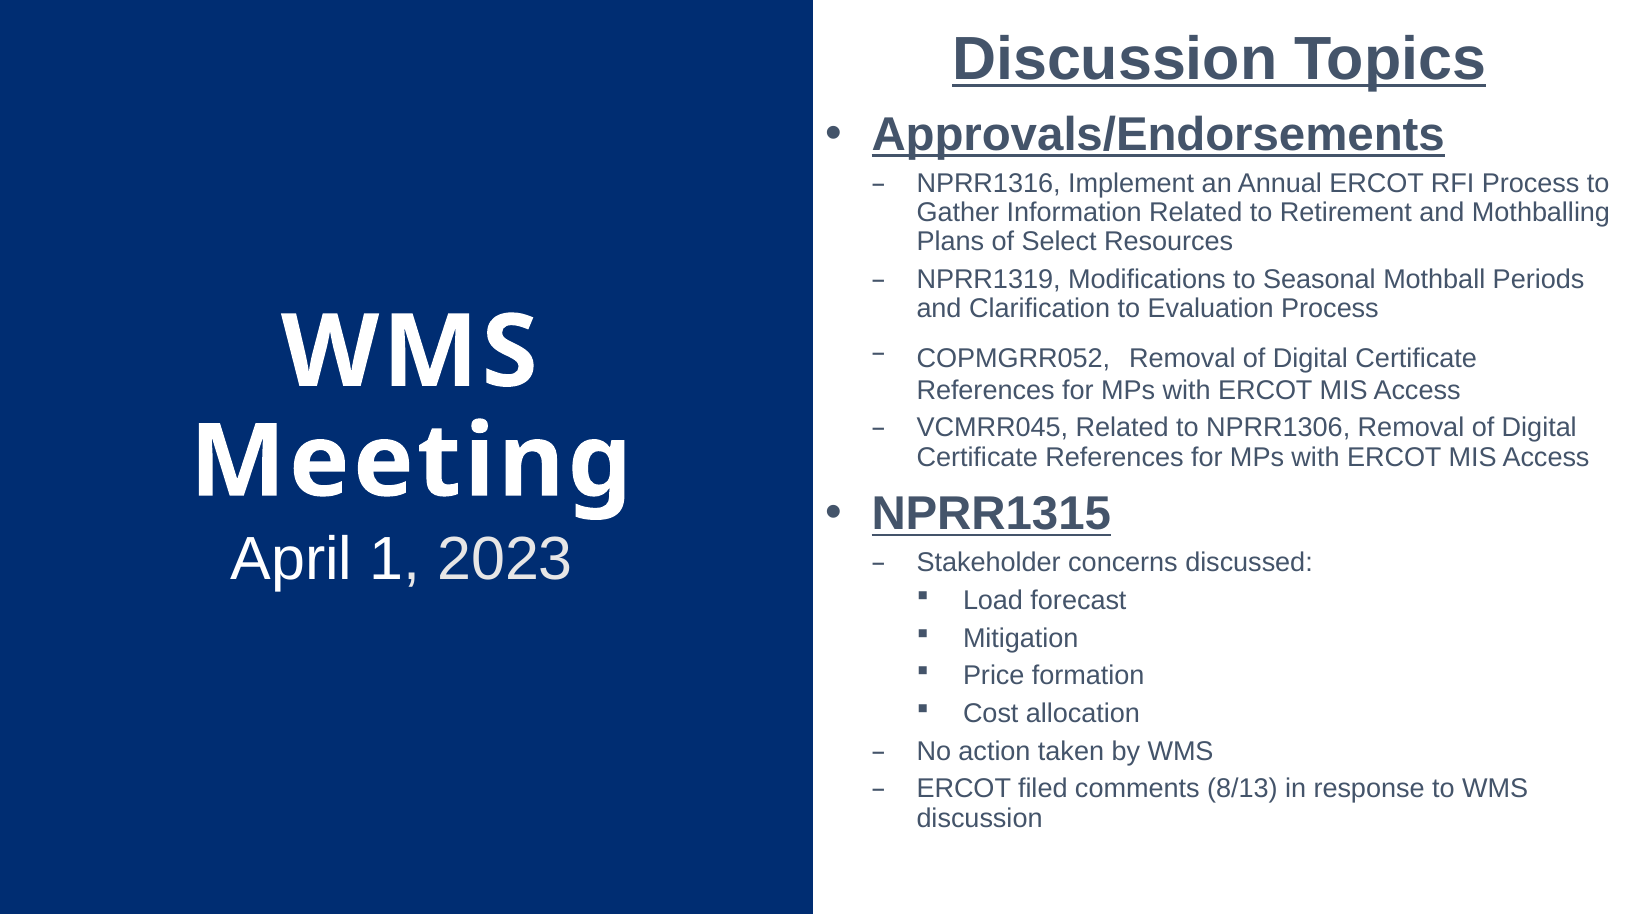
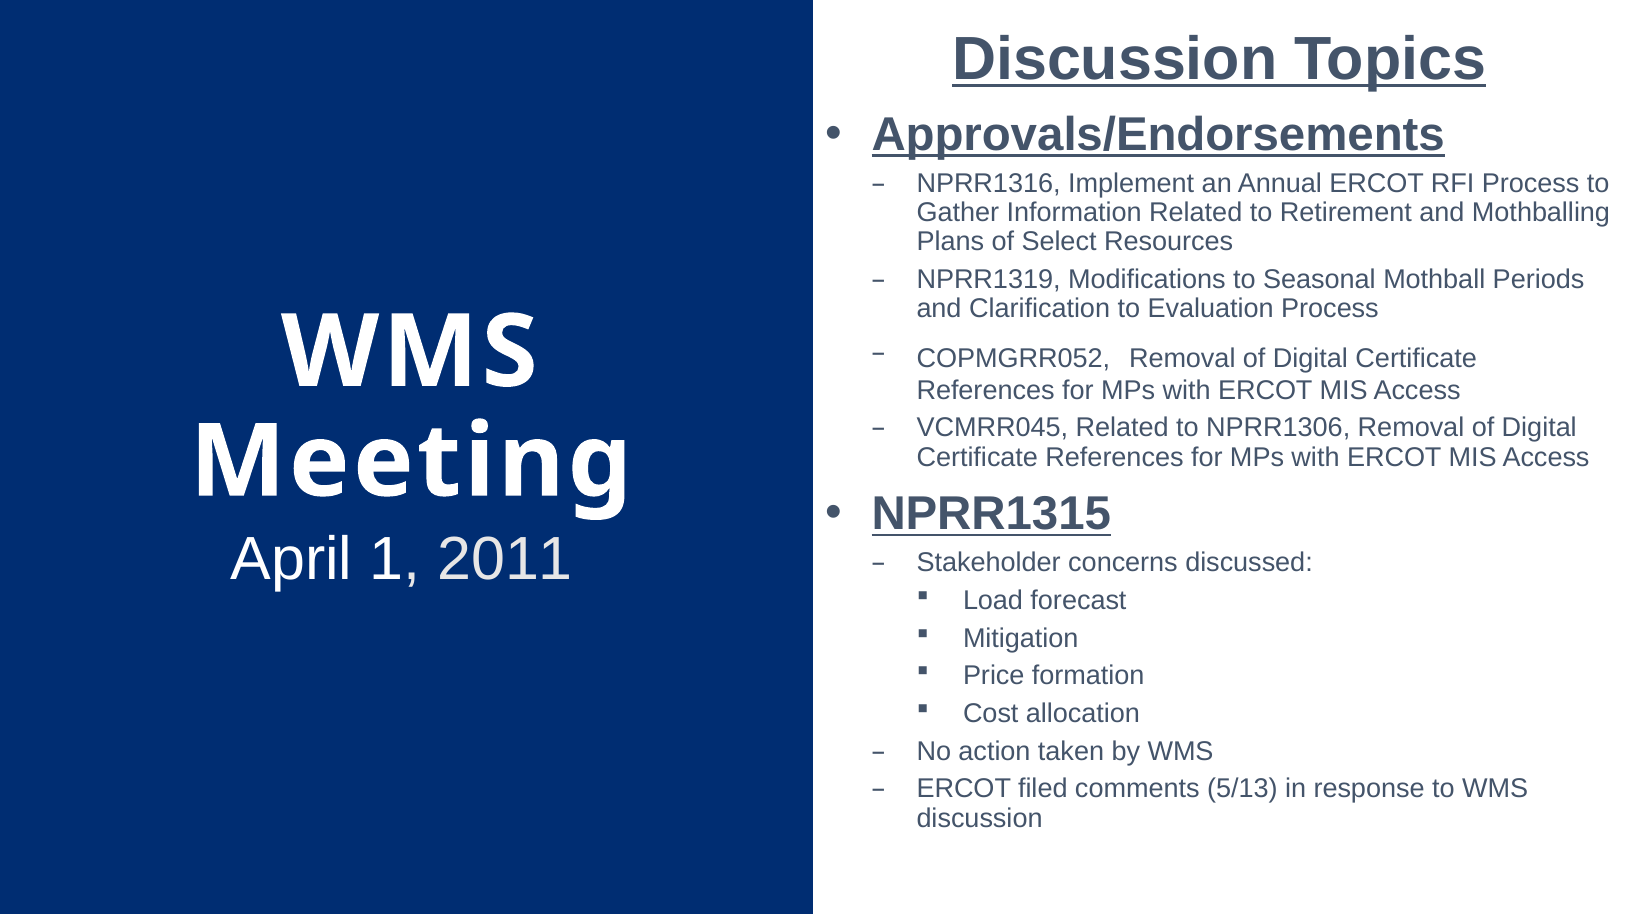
2023: 2023 -> 2011
8/13: 8/13 -> 5/13
